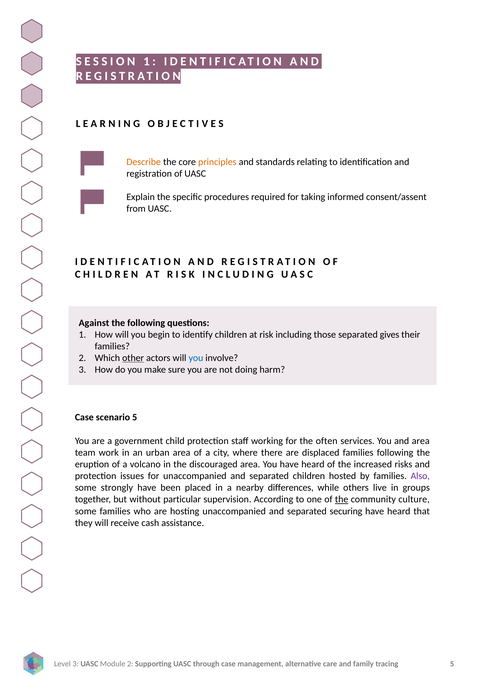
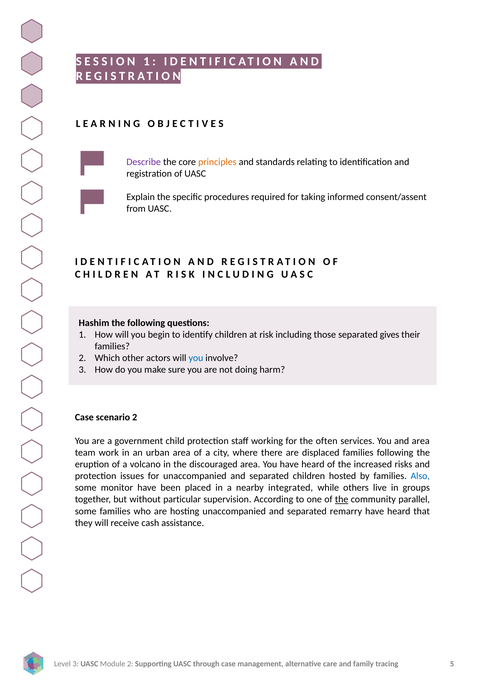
Describe colour: orange -> purple
Against: Against -> Hashim
other underline: present -> none
scenario 5: 5 -> 2
Also colour: purple -> blue
strongly: strongly -> monitor
differences: differences -> integrated
culture: culture -> parallel
securing: securing -> remarry
